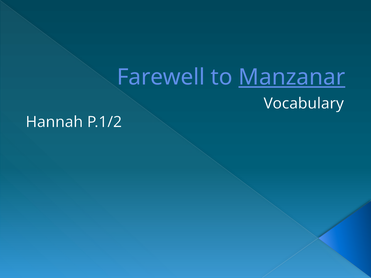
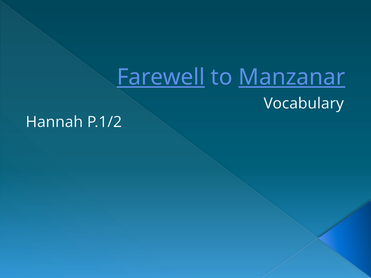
Farewell underline: none -> present
